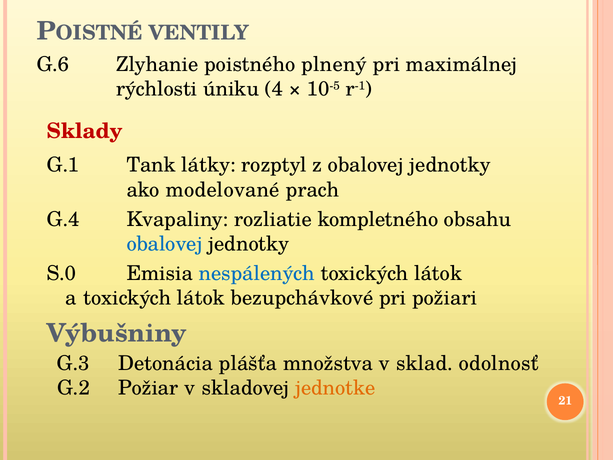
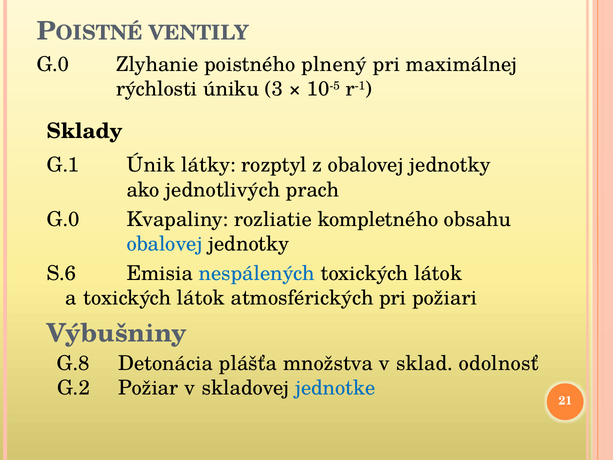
G.6 at (53, 65): G.6 -> G.0
4: 4 -> 3
Sklady colour: red -> black
Tank: Tank -> Únik
modelované: modelované -> jednotlivých
G.4 at (63, 219): G.4 -> G.0
S.0: S.0 -> S.6
bezupchávkové: bezupchávkové -> atmosférických
G.3: G.3 -> G.8
jednotke colour: orange -> blue
